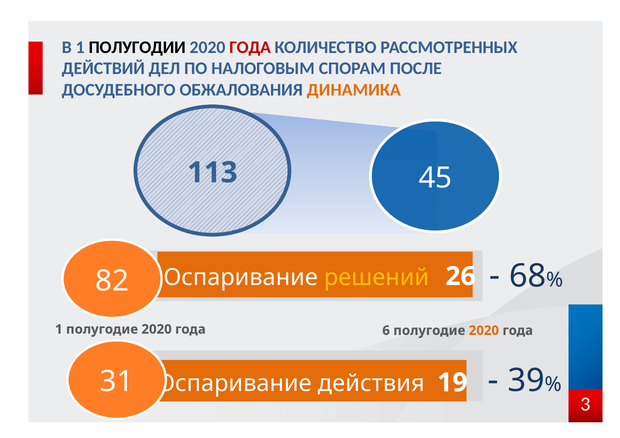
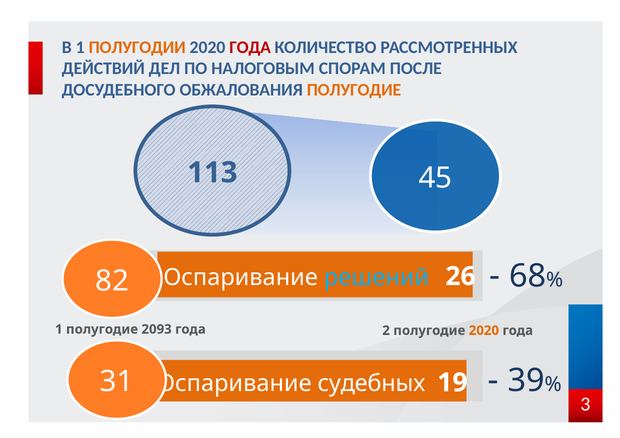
ПОЛУГОДИИ colour: black -> orange
ОБЖАЛОВАНИЯ ДИНАМИКА: ДИНАМИКА -> ПОЛУГОДИЕ
решений colour: yellow -> light blue
1 полугодие 2020: 2020 -> 2093
6: 6 -> 2
действия: действия -> судебных
